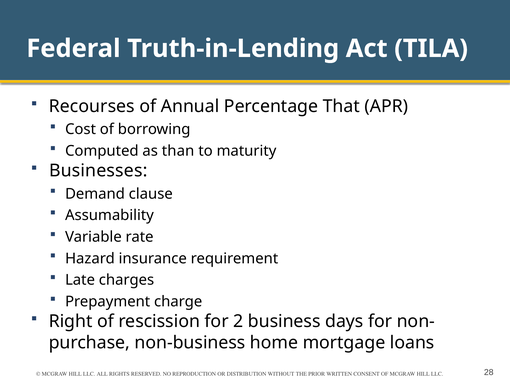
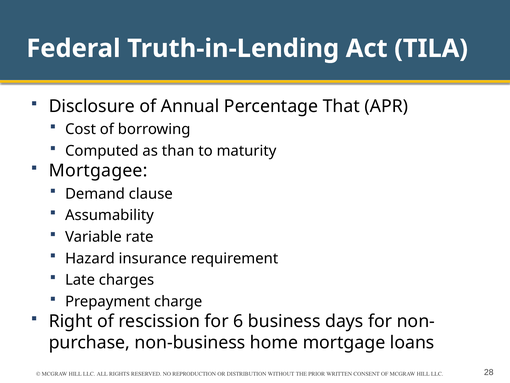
Recourses: Recourses -> Disclosure
Businesses: Businesses -> Mortgagee
2: 2 -> 6
